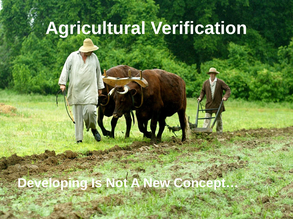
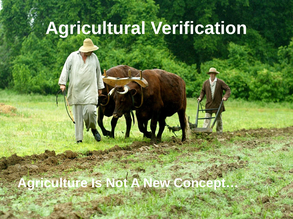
Developing: Developing -> Agriculture
